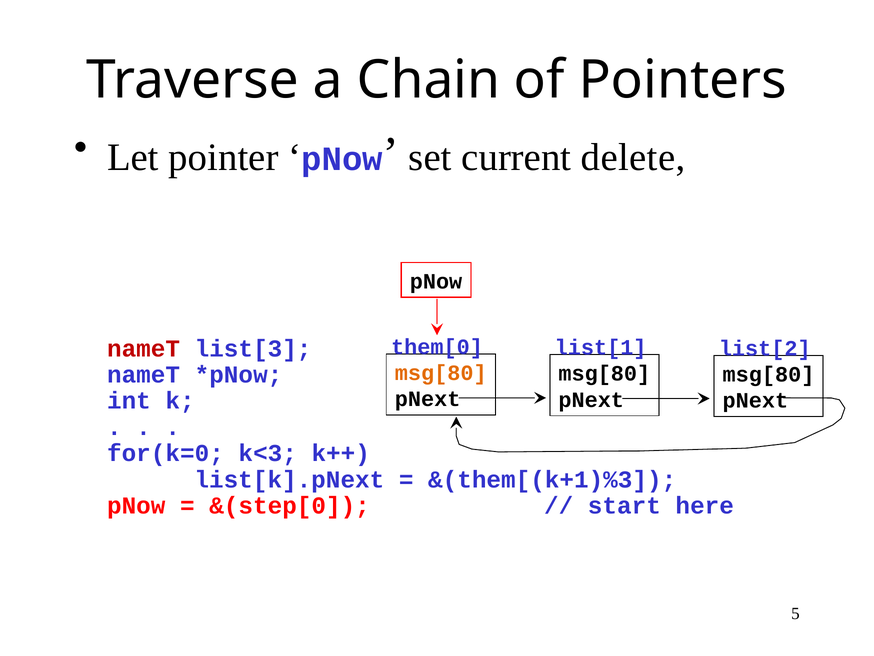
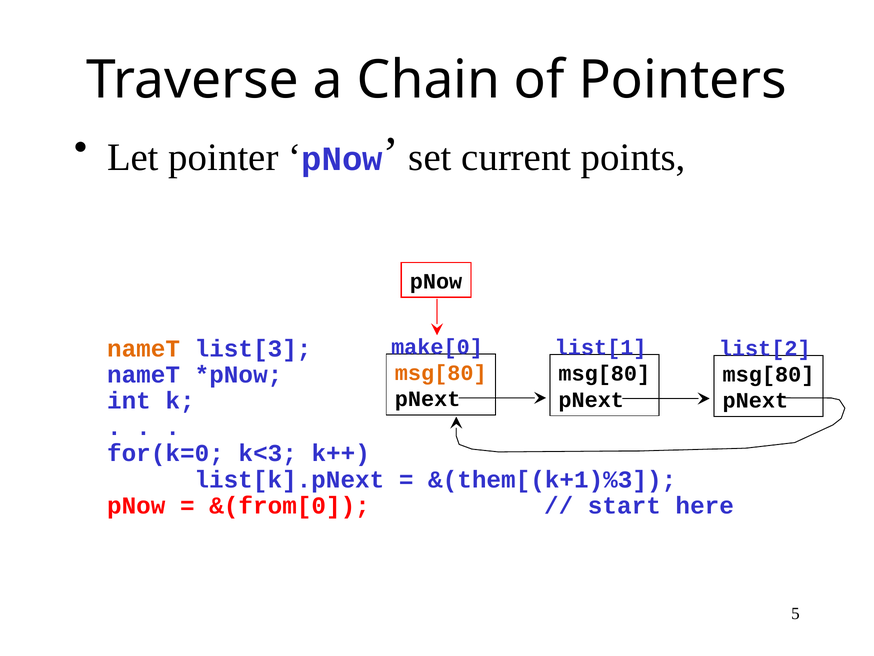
delete: delete -> points
them[0: them[0 -> make[0
nameT at (144, 348) colour: red -> orange
&(step[0: &(step[0 -> &(from[0
